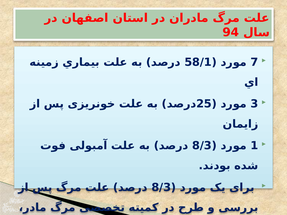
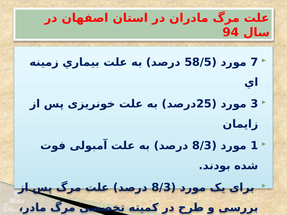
58/1: 58/1 -> 58/5
